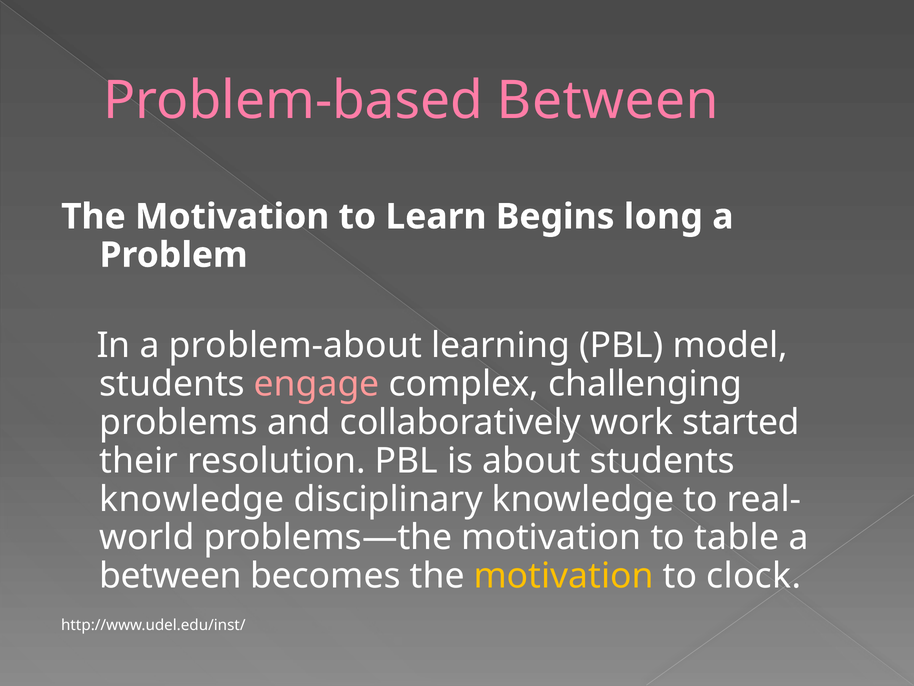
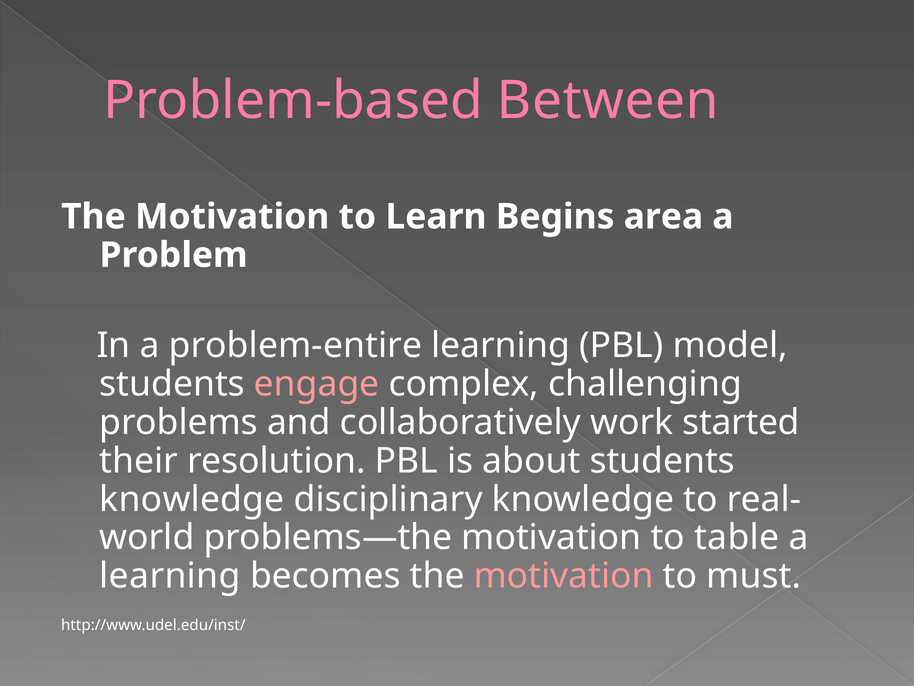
long: long -> area
problem-about: problem-about -> problem-entire
between at (170, 576): between -> learning
motivation at (564, 576) colour: yellow -> pink
clock: clock -> must
